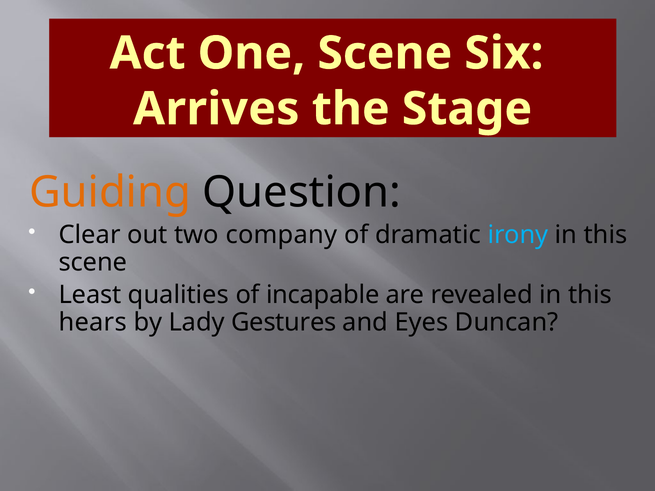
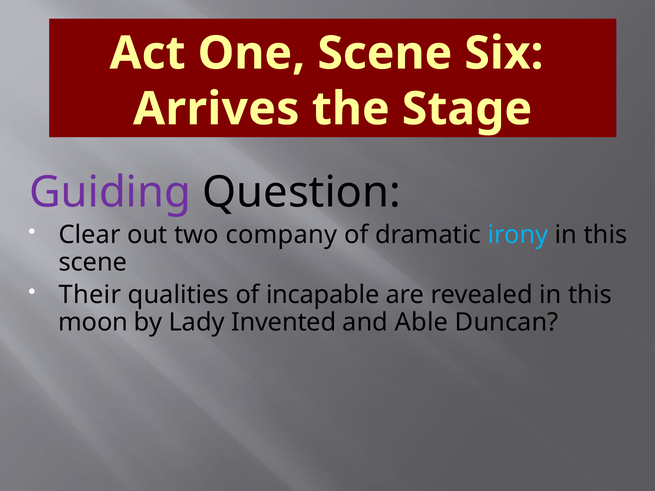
Guiding colour: orange -> purple
Least: Least -> Their
hears: hears -> moon
Gestures: Gestures -> Invented
Eyes: Eyes -> Able
